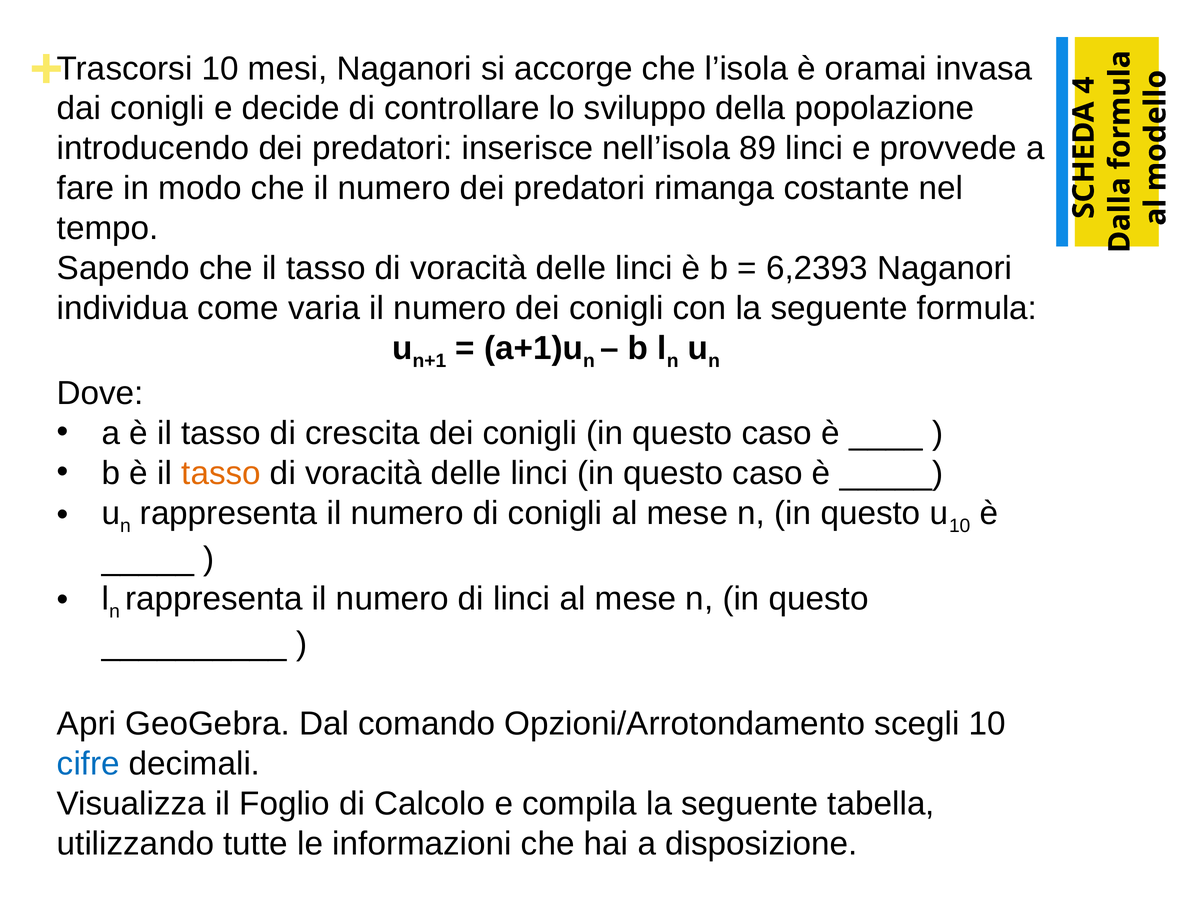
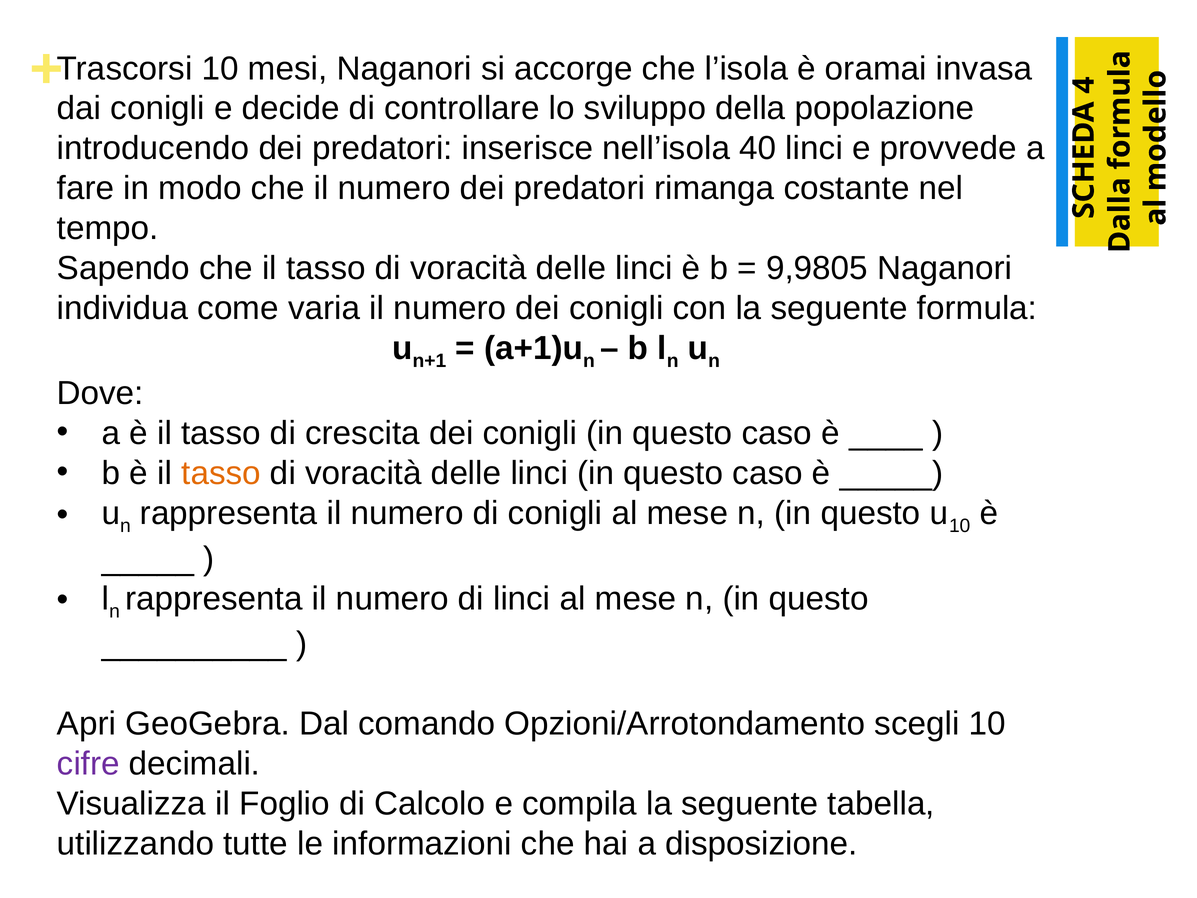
89: 89 -> 40
6,2393: 6,2393 -> 9,9805
cifre colour: blue -> purple
